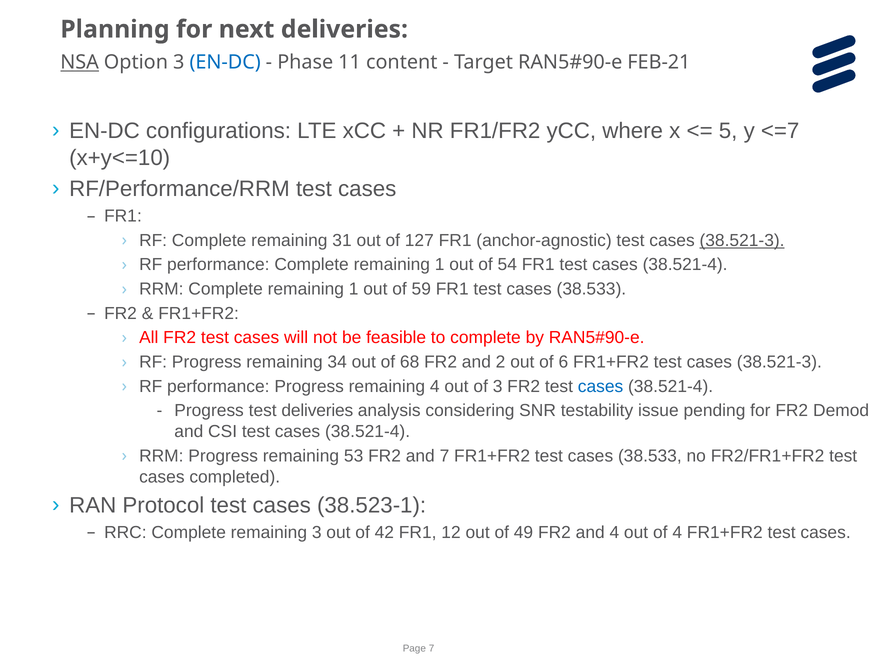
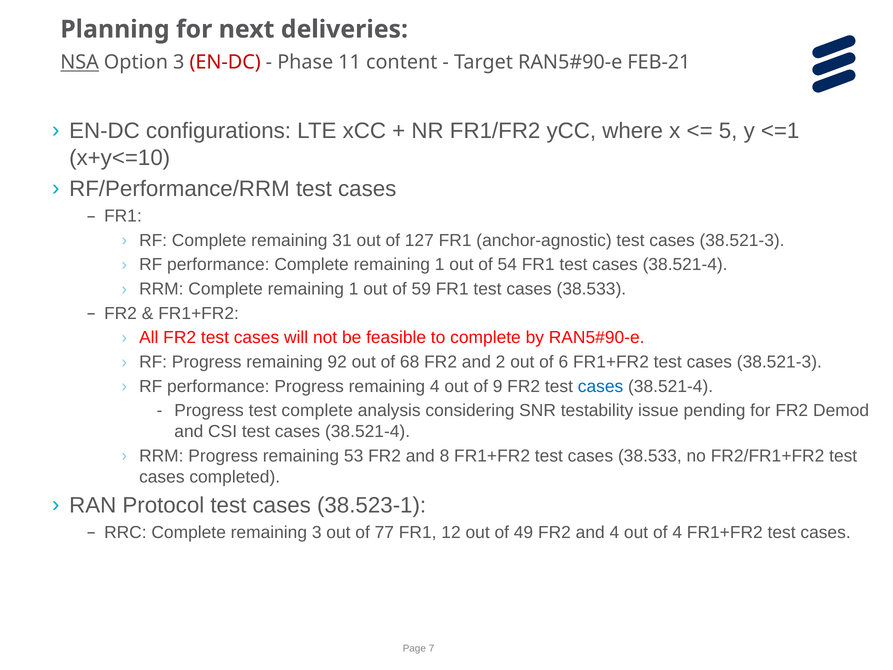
EN-DC at (225, 62) colour: blue -> red
<=7: <=7 -> <=1
38.521-3 at (742, 240) underline: present -> none
34: 34 -> 92
of 3: 3 -> 9
test deliveries: deliveries -> complete
and 7: 7 -> 8
42: 42 -> 77
